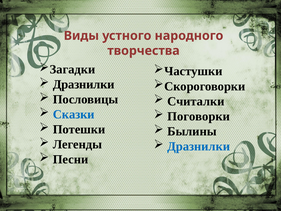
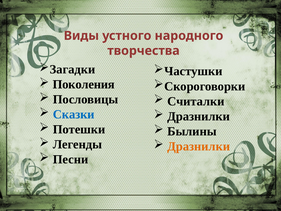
Дразнилки at (84, 84): Дразнилки -> Поколения
Поговорки at (199, 116): Поговорки -> Дразнилки
Дразнилки at (199, 146) colour: blue -> orange
